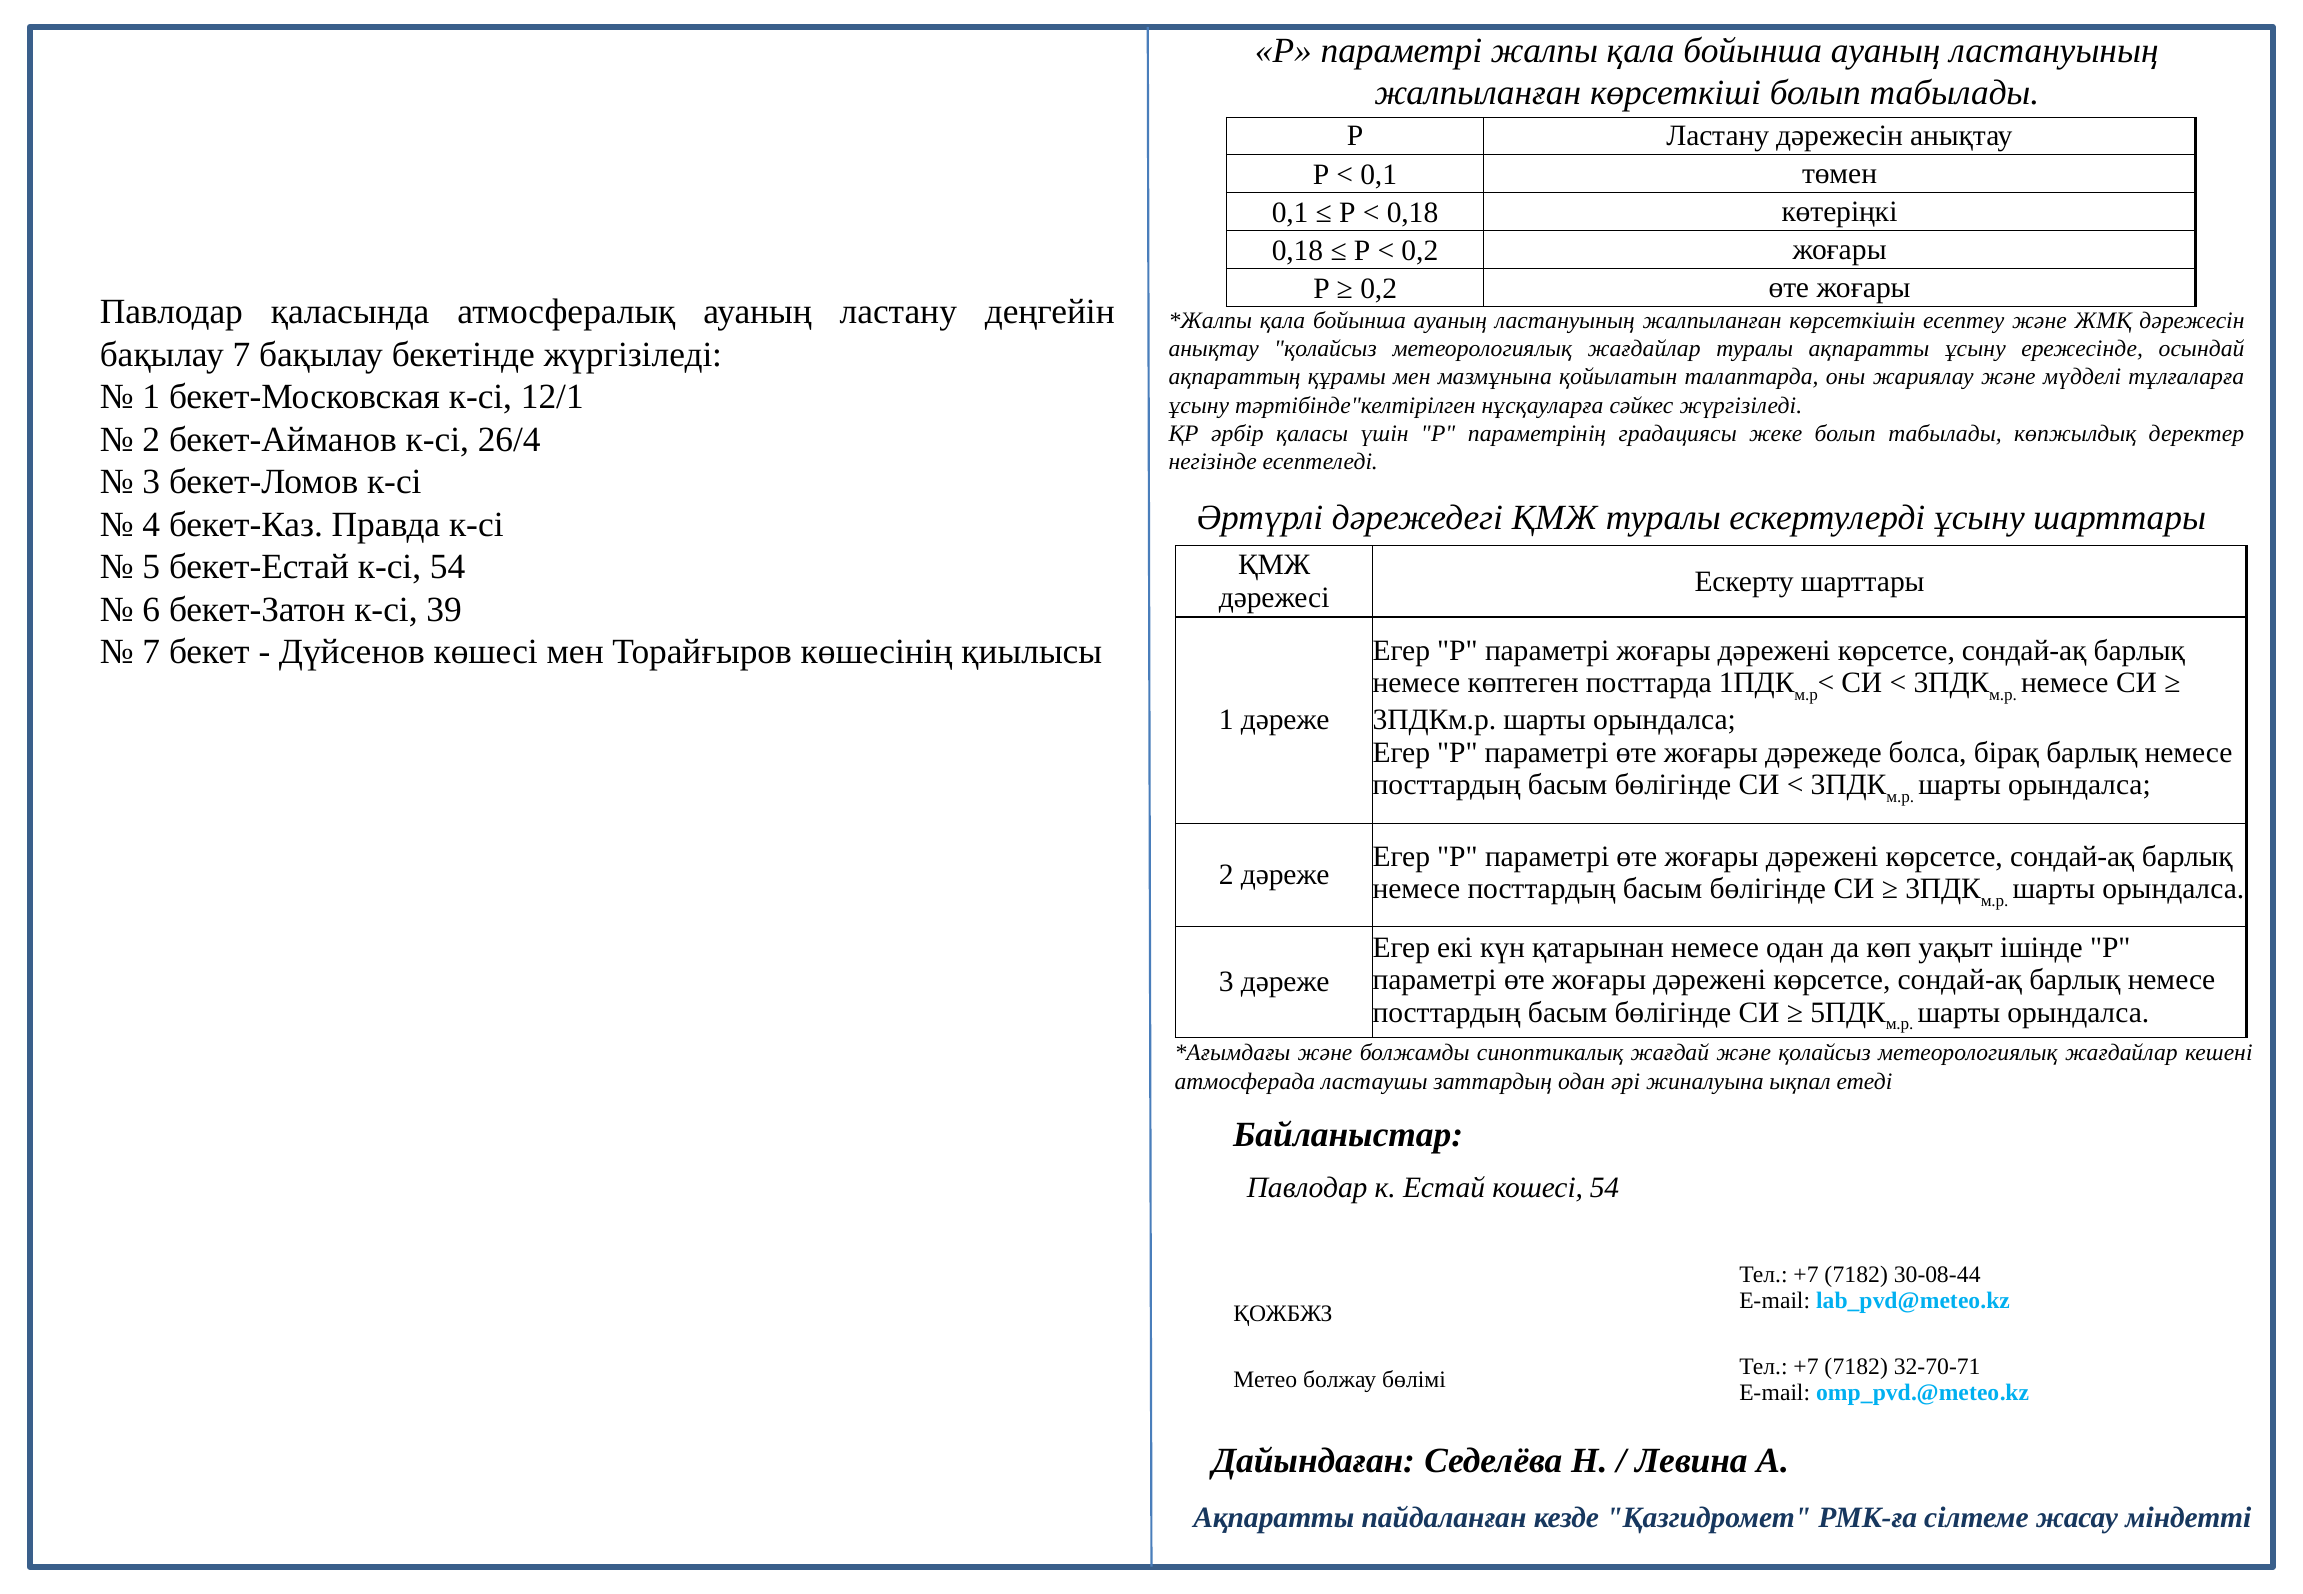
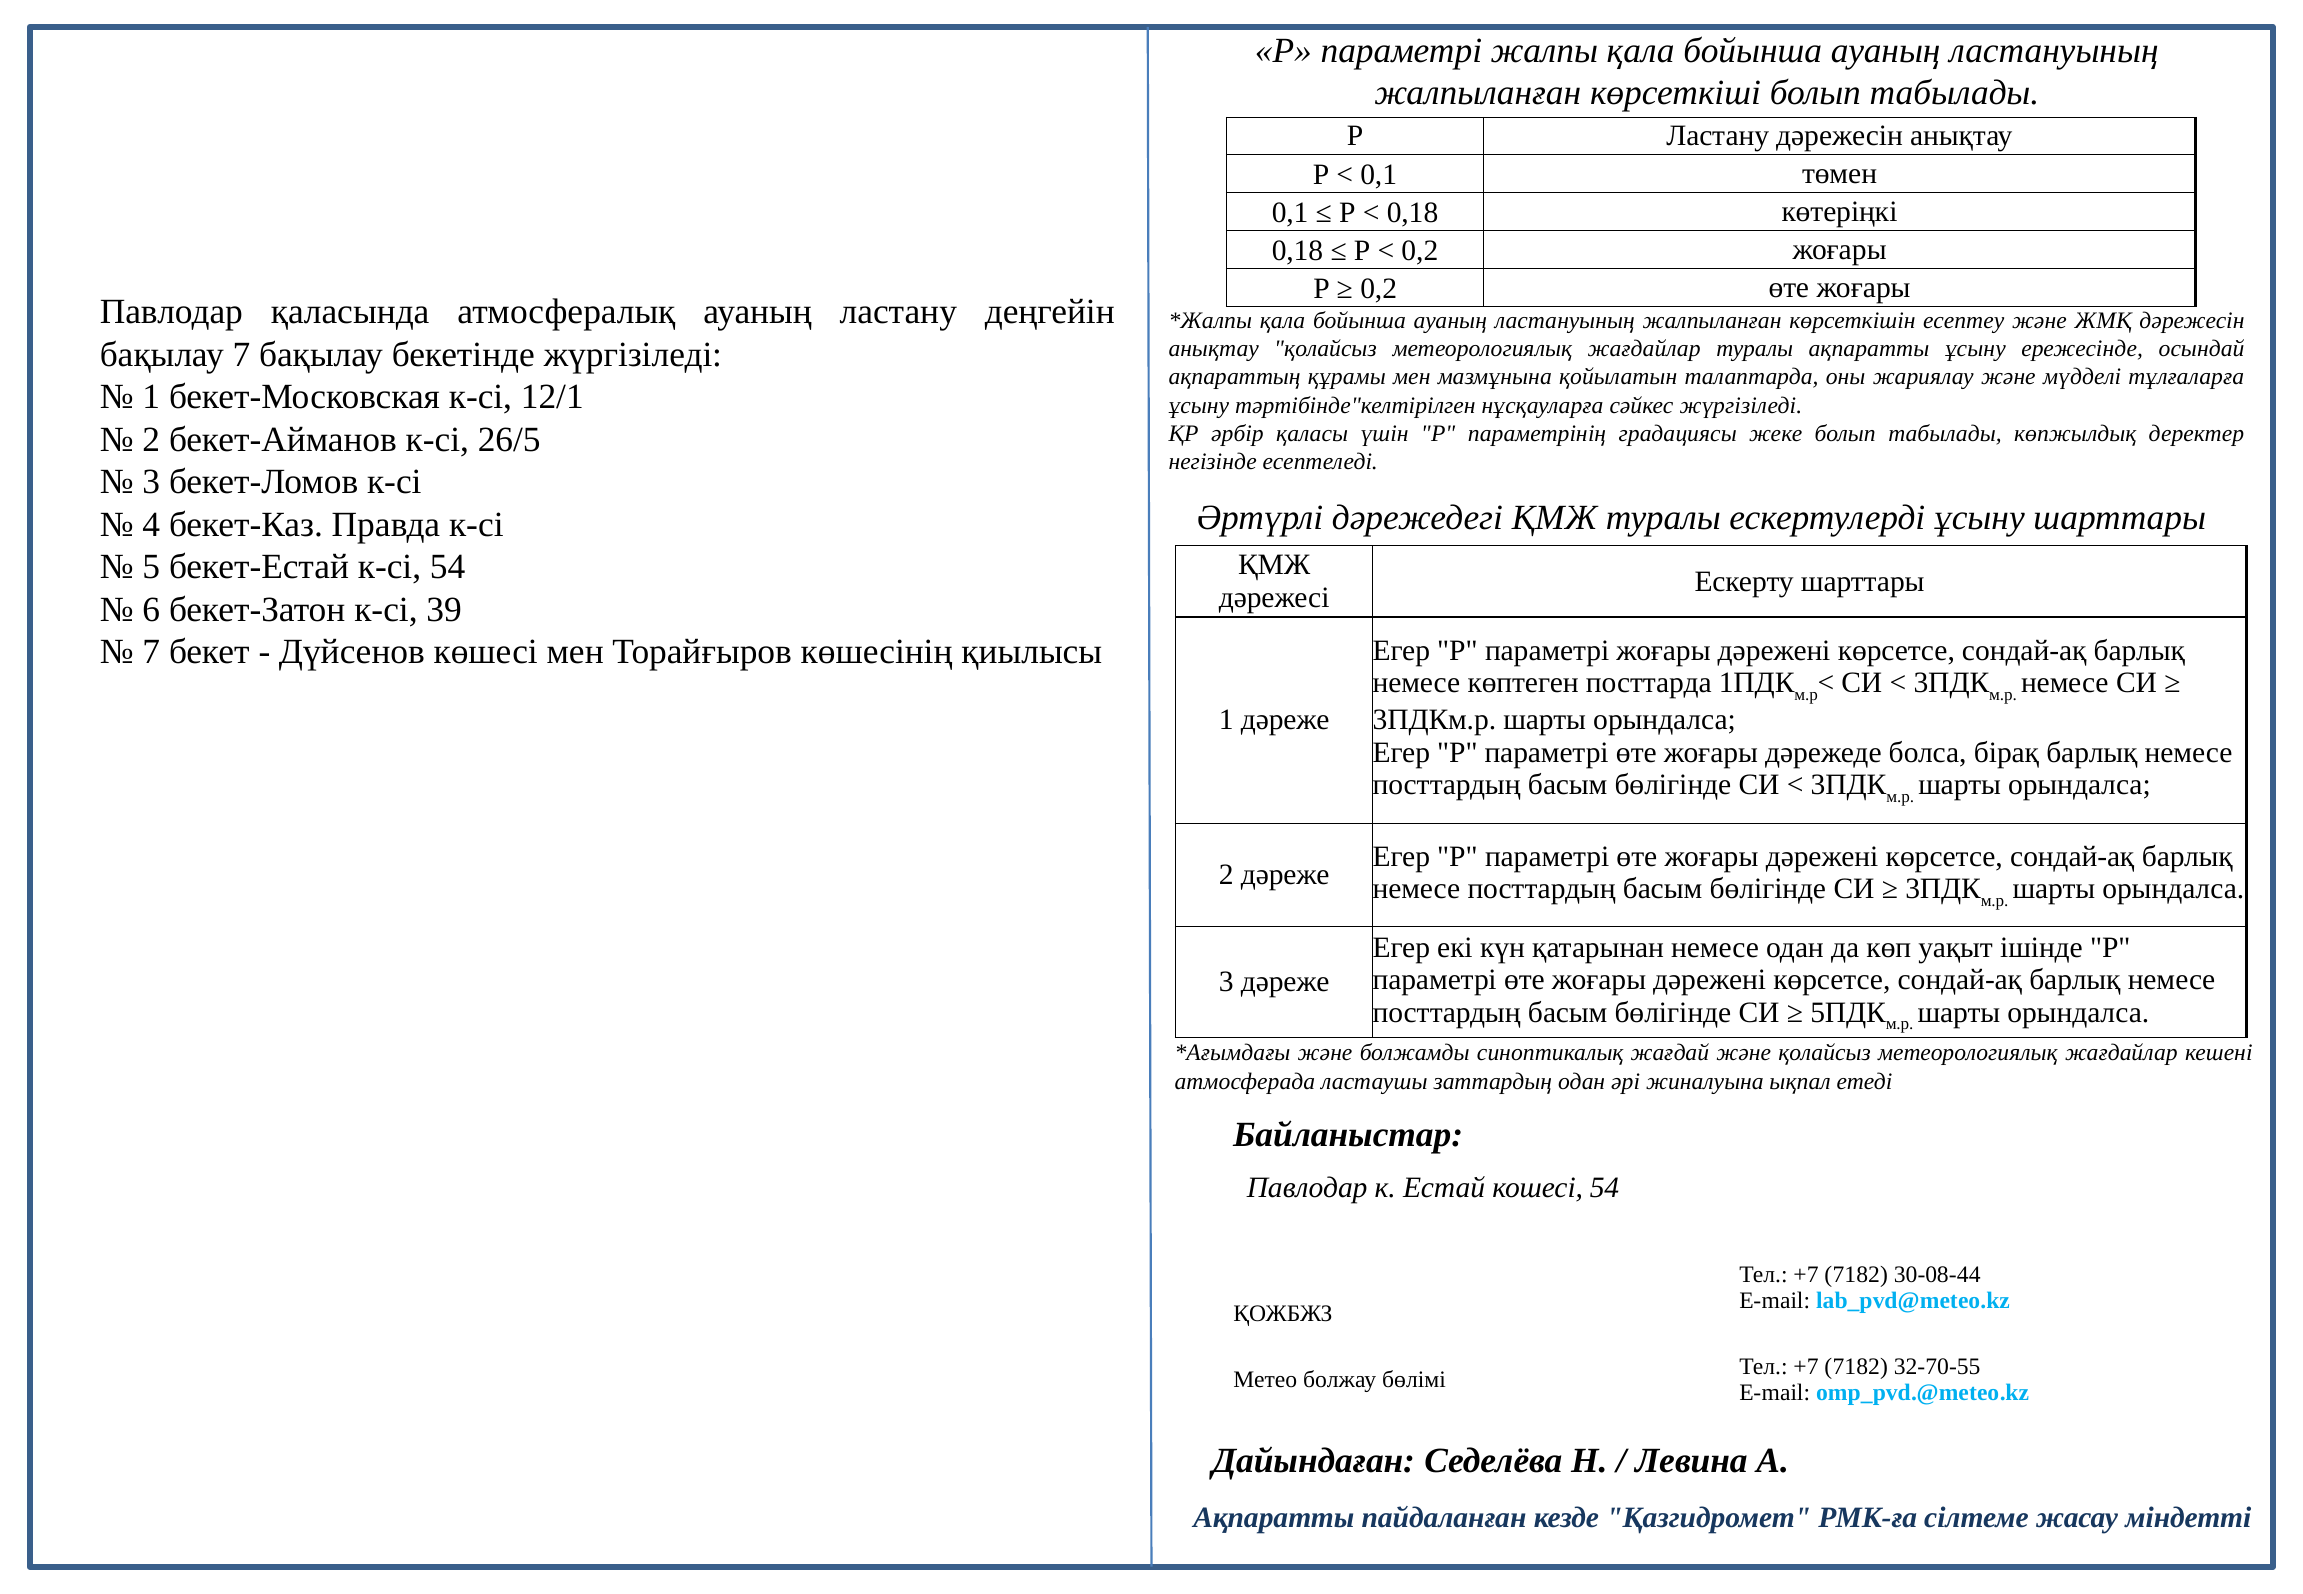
26/4: 26/4 -> 26/5
32-70-71: 32-70-71 -> 32-70-55
